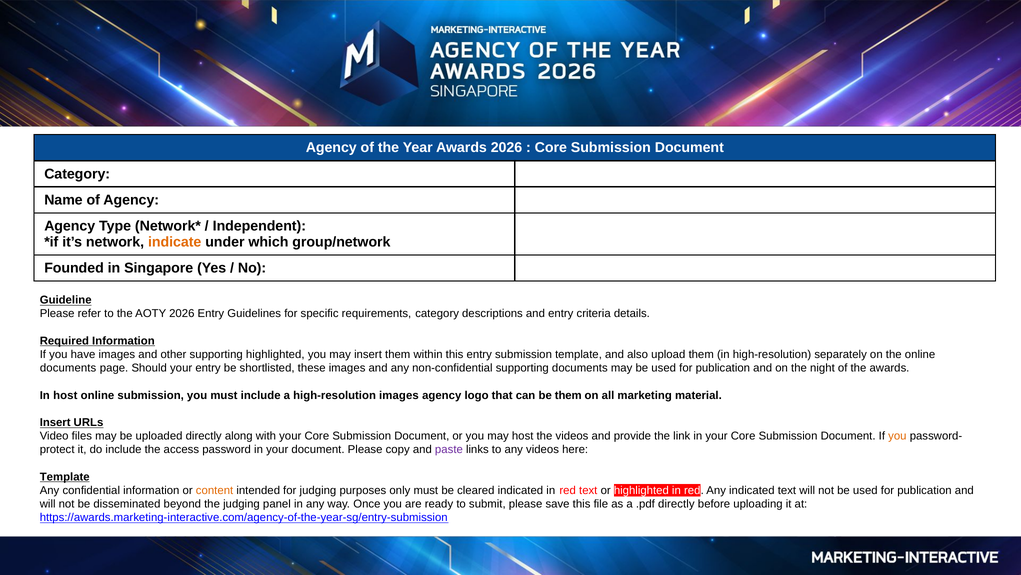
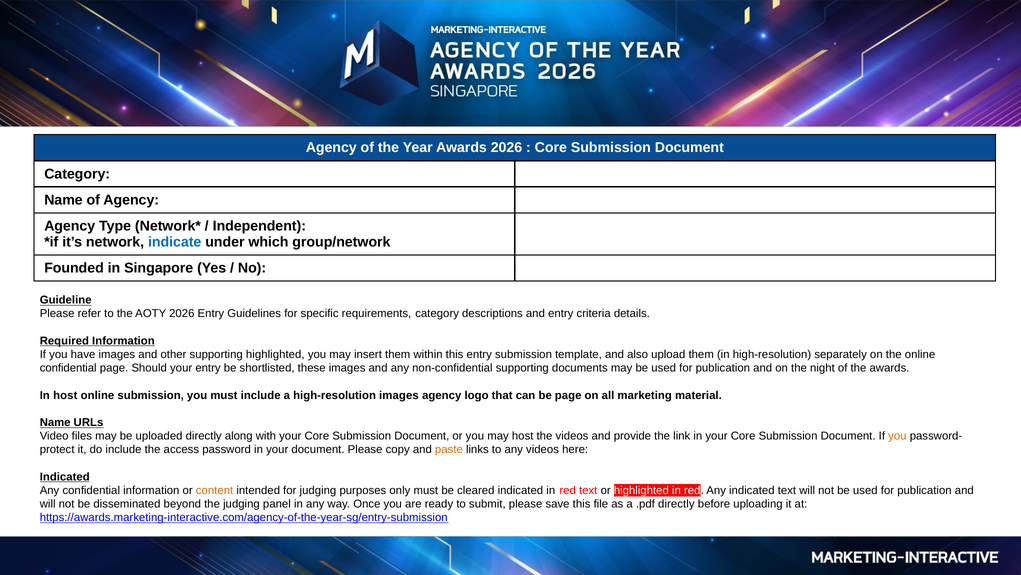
indicate colour: orange -> blue
documents at (68, 368): documents -> confidential
be them: them -> page
Insert at (55, 422): Insert -> Name
paste colour: purple -> orange
Template at (65, 476): Template -> Indicated
